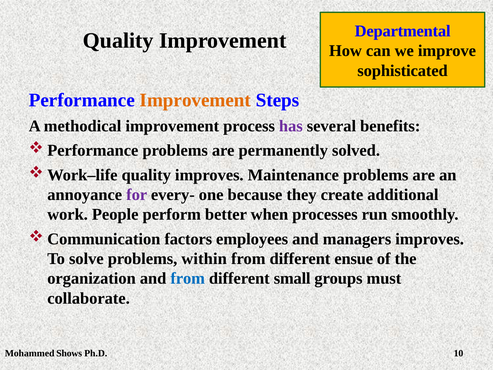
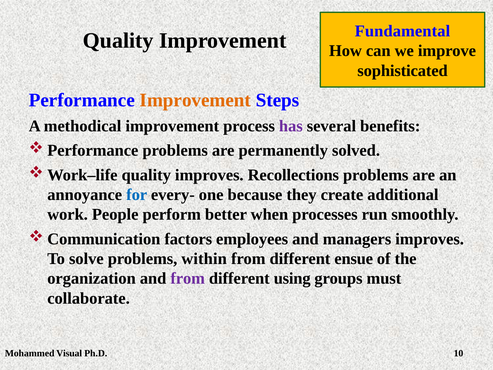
Departmental: Departmental -> Fundamental
Maintenance: Maintenance -> Recollections
for colour: purple -> blue
from at (188, 278) colour: blue -> purple
small: small -> using
Shows: Shows -> Visual
